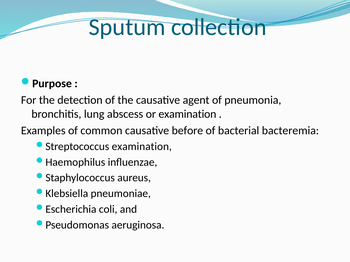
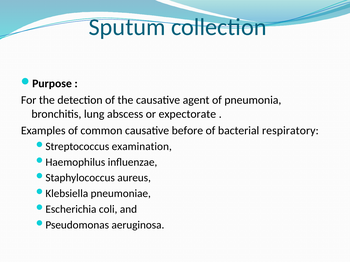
or examination: examination -> expectorate
bacteremia: bacteremia -> respiratory
